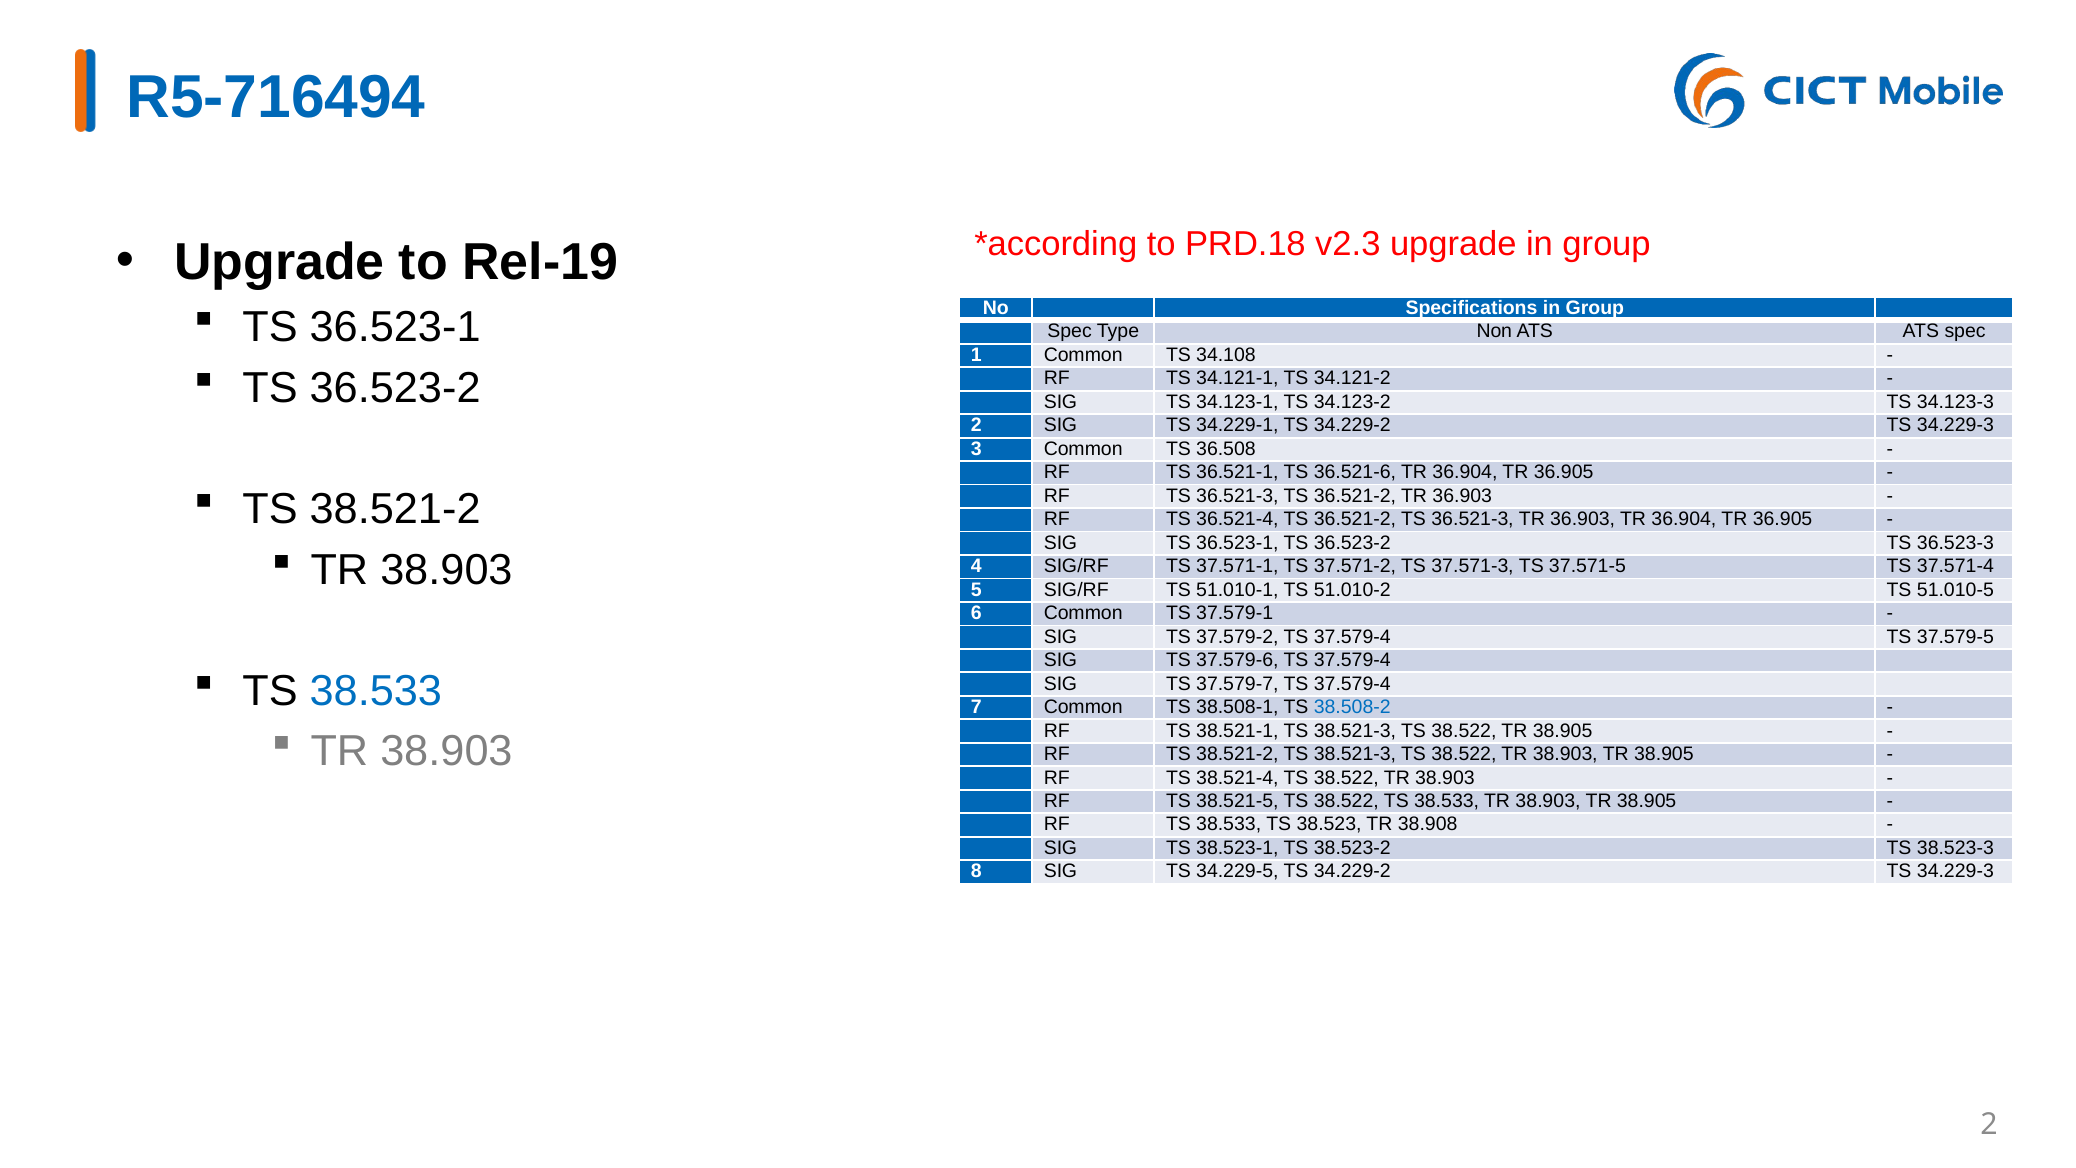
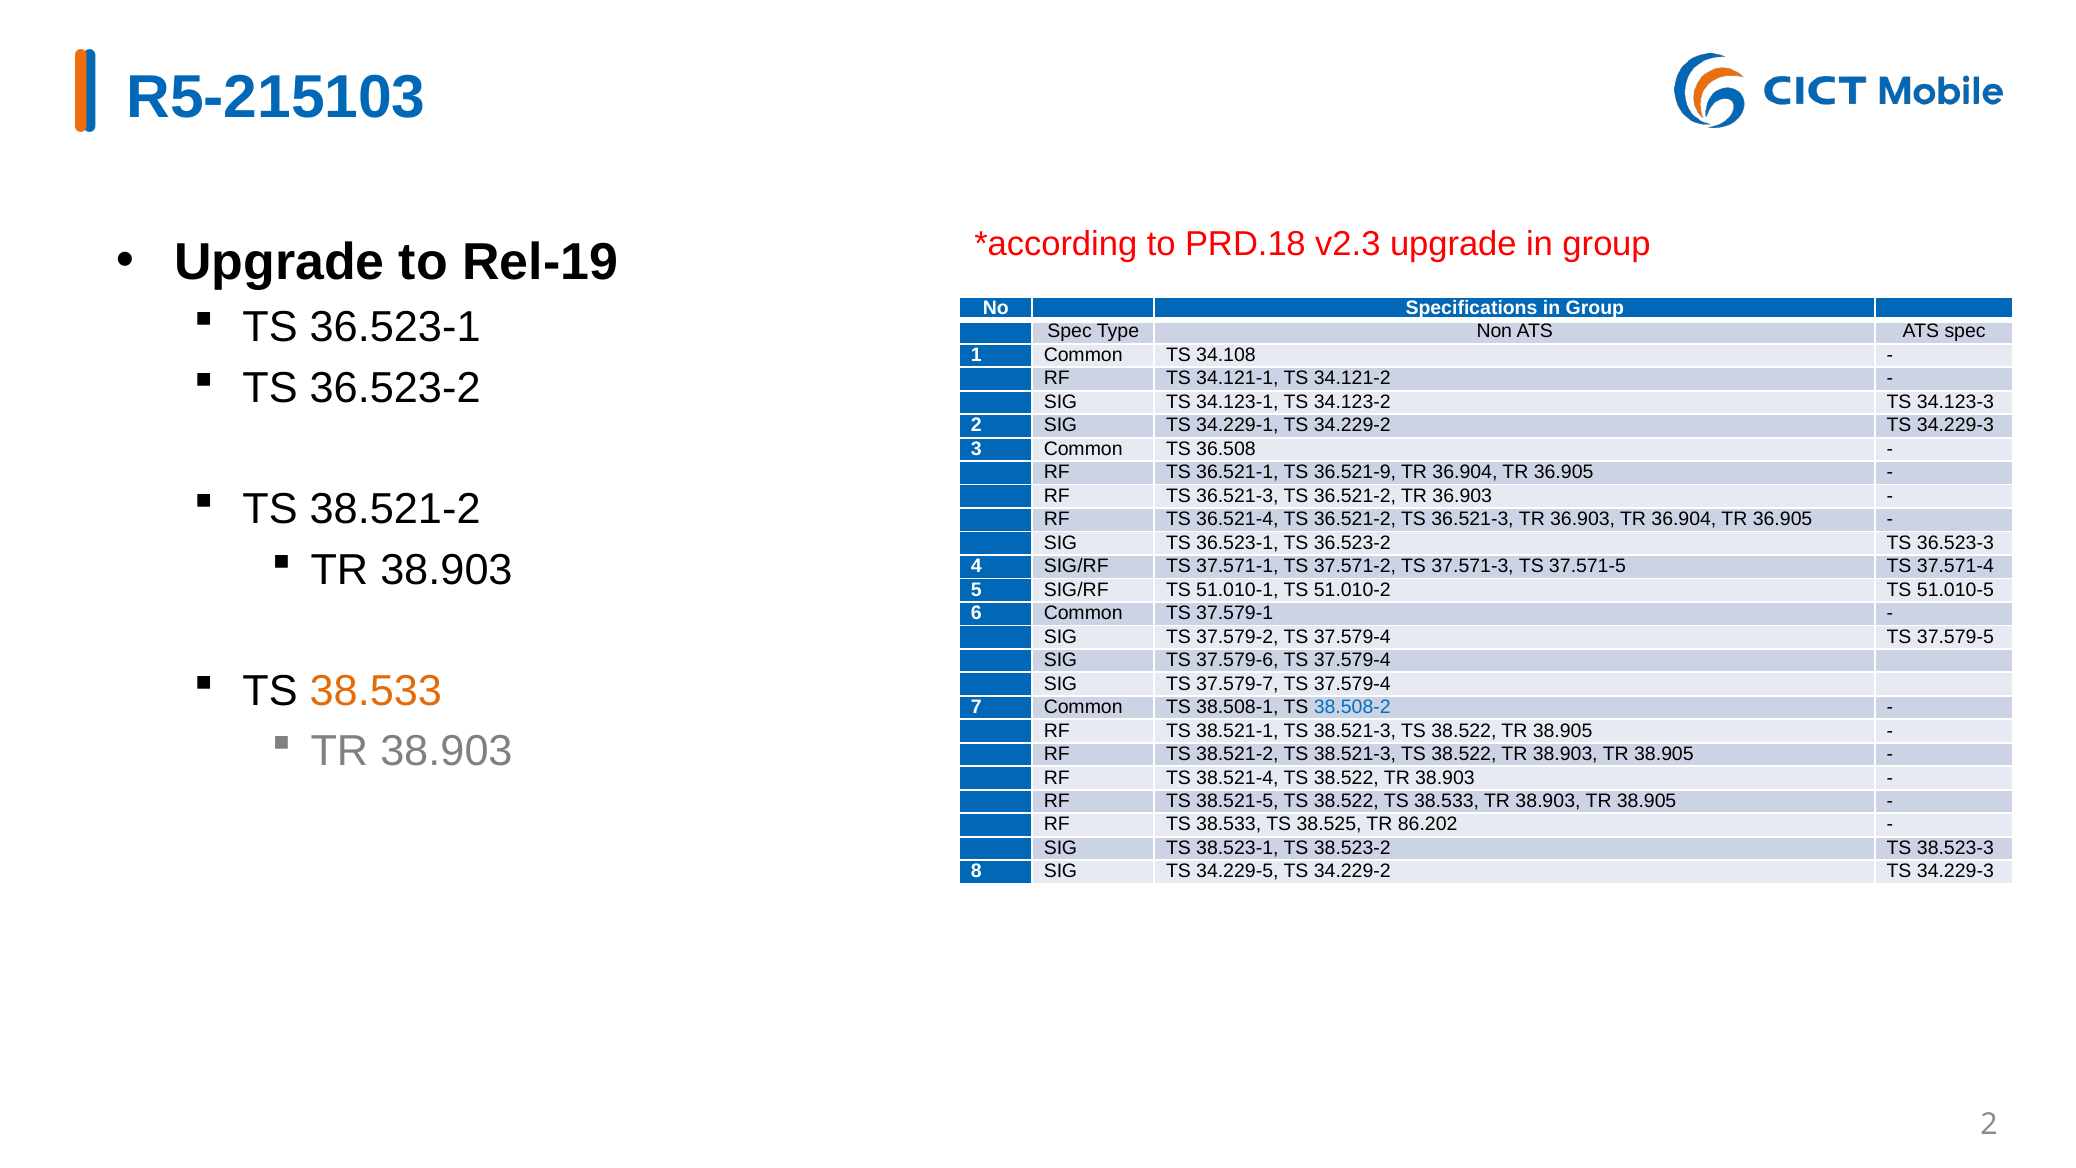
R5-716494: R5-716494 -> R5-215103
36.521-6: 36.521-6 -> 36.521-9
38.533 at (376, 691) colour: blue -> orange
38.523: 38.523 -> 38.525
38.908: 38.908 -> 86.202
